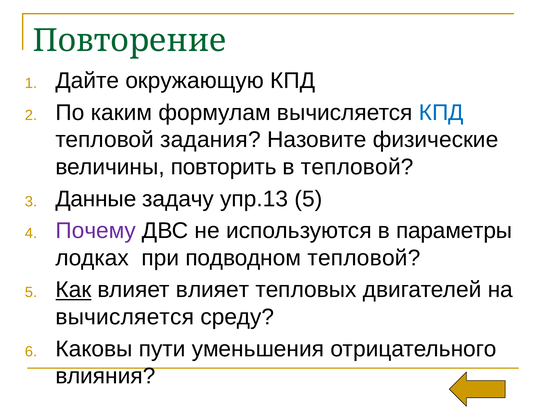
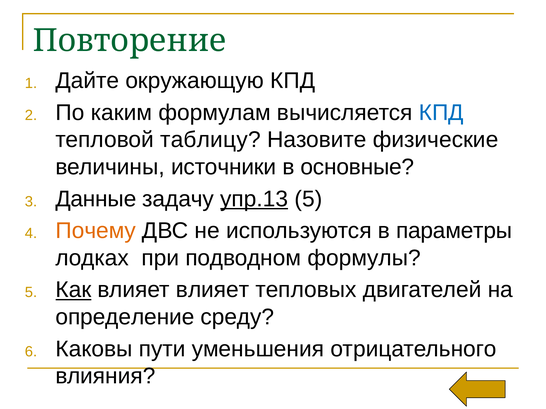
задания: задания -> таблицу
повторить: повторить -> источники
в тепловой: тепловой -> основные
упр.13 underline: none -> present
Почему colour: purple -> orange
подводном тепловой: тепловой -> формулы
вычисляется at (125, 317): вычисляется -> определение
